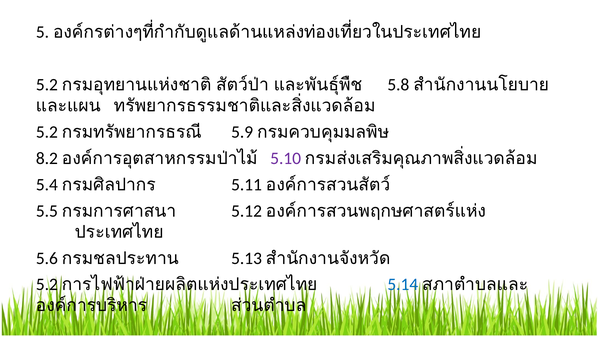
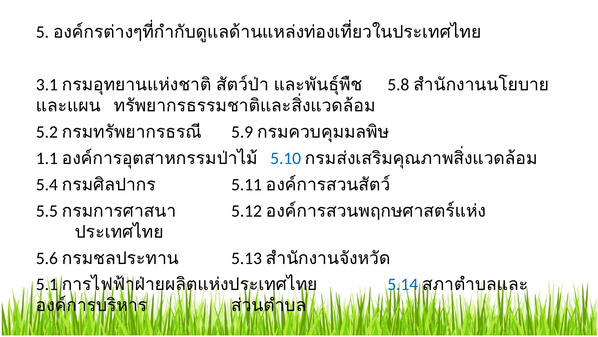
5.2 at (47, 85): 5.2 -> 3.1
8.2: 8.2 -> 1.1
5.10 colour: purple -> blue
5.2 at (47, 284): 5.2 -> 5.1
